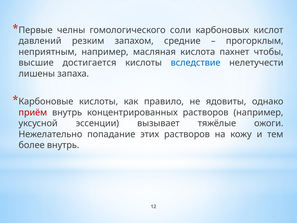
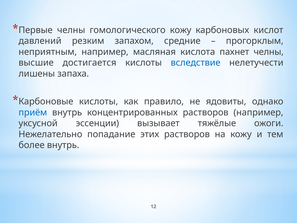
гомологического соли: соли -> кожу
пахнет чтобы: чтобы -> челны
приём colour: red -> blue
